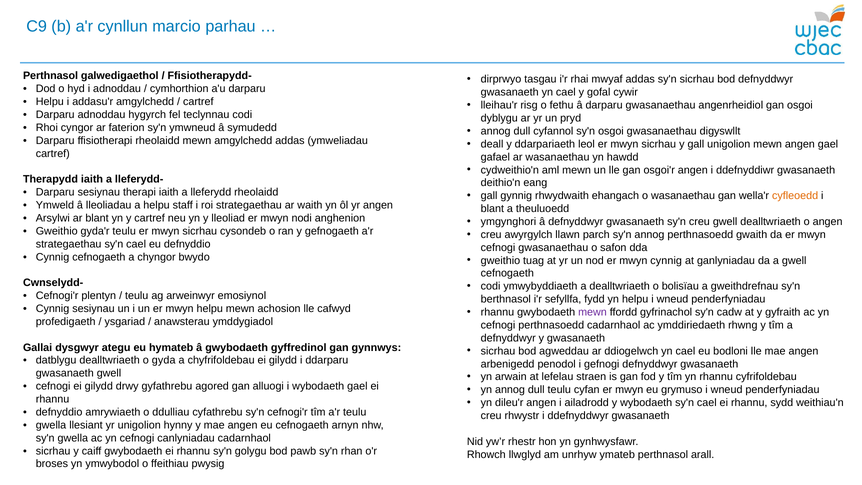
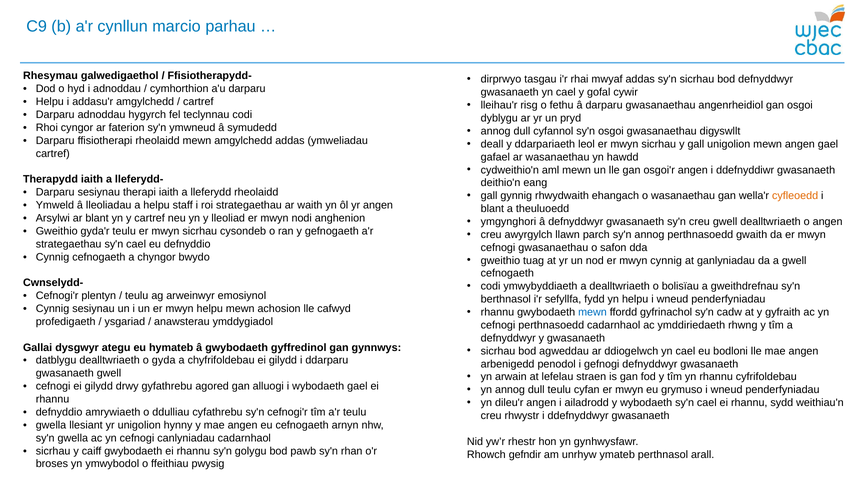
Perthnasol at (51, 76): Perthnasol -> Rhesymau
mewn at (592, 312) colour: purple -> blue
llwglyd: llwglyd -> gefndir
